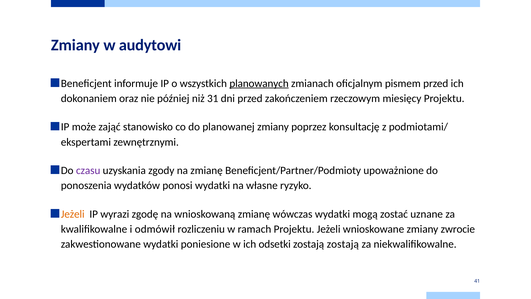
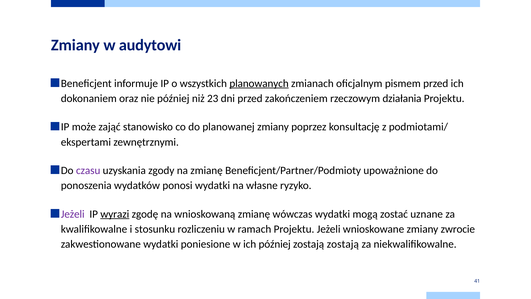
31: 31 -> 23
miesięcy: miesięcy -> działania
Jeżeli at (73, 214) colour: orange -> purple
wyrazi underline: none -> present
odmówił: odmówił -> stosunku
ich odsetki: odsetki -> później
